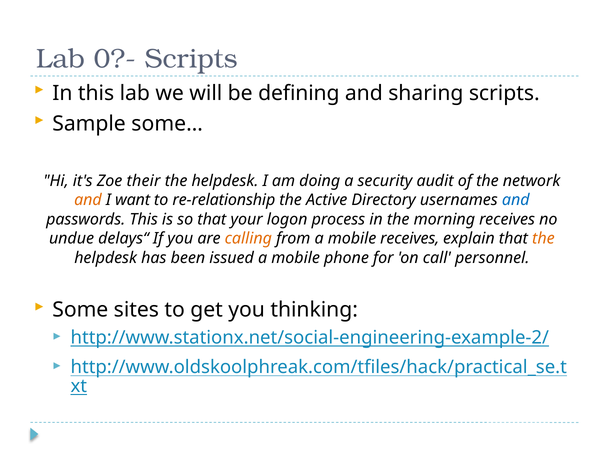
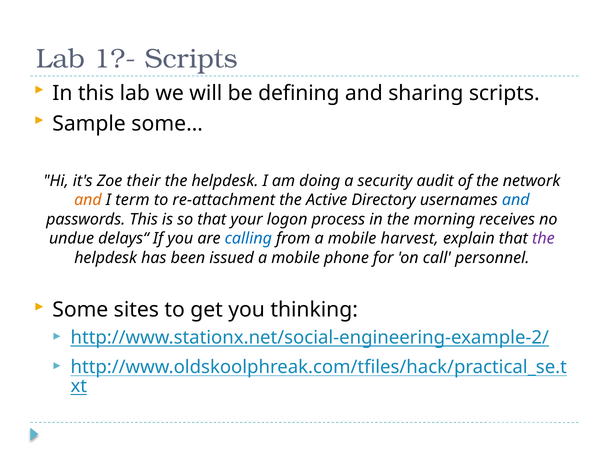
0?-: 0?- -> 1?-
want: want -> term
re-relationship: re-relationship -> re-attachment
calling colour: orange -> blue
mobile receives: receives -> harvest
the at (543, 239) colour: orange -> purple
